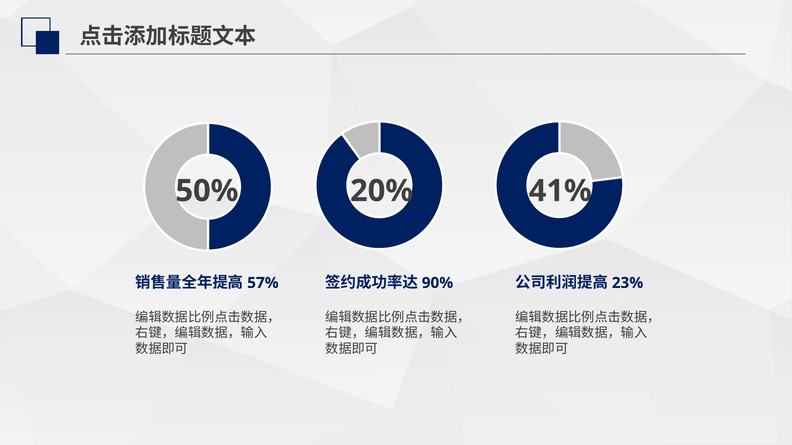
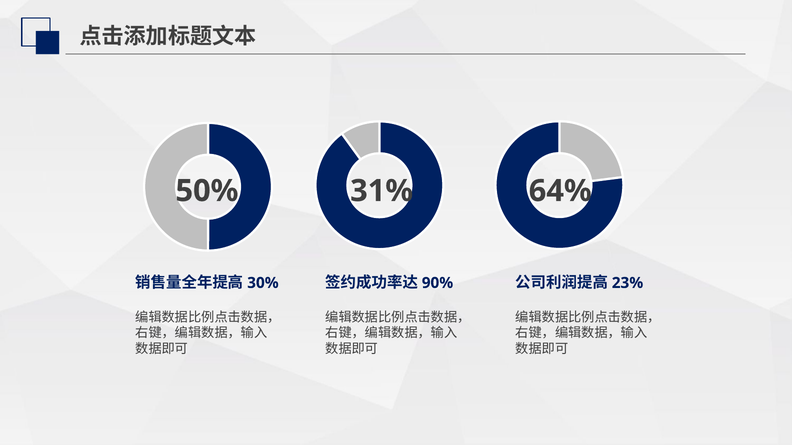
20%: 20% -> 31%
41%: 41% -> 64%
57%: 57% -> 30%
